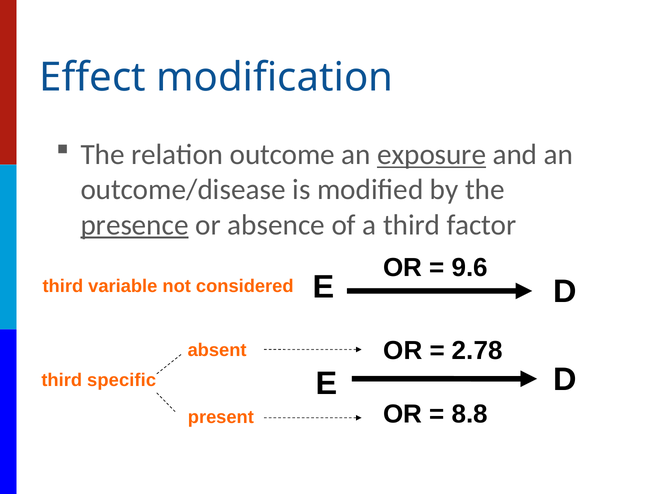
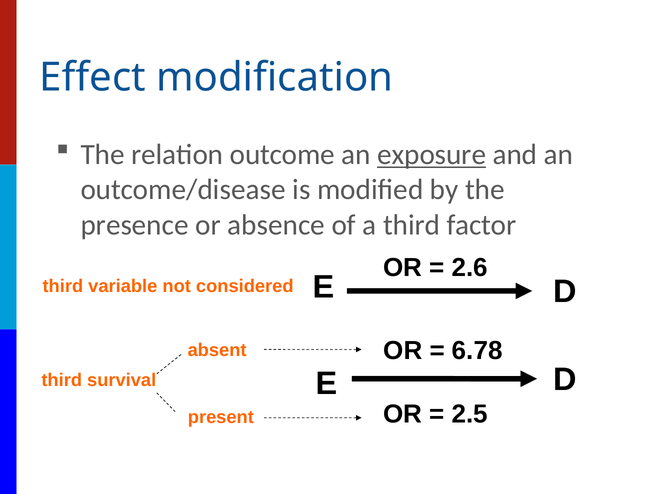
presence underline: present -> none
9.6: 9.6 -> 2.6
2.78: 2.78 -> 6.78
specific: specific -> survival
8.8: 8.8 -> 2.5
